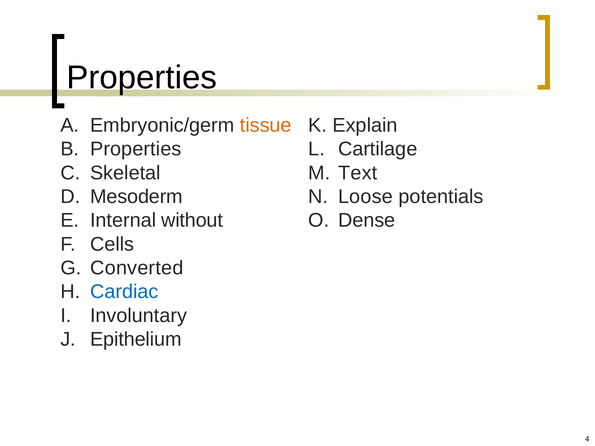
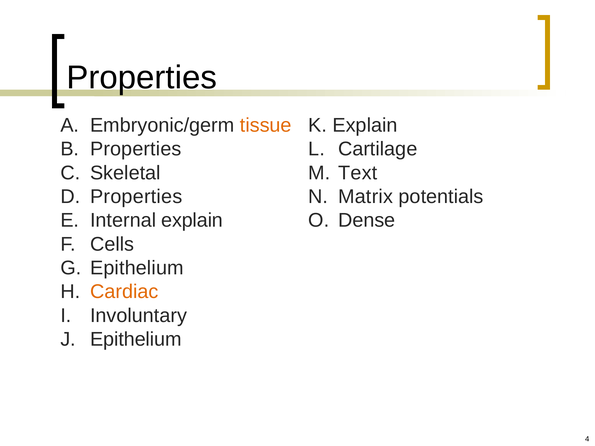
Mesoderm at (136, 197): Mesoderm -> Properties
Loose: Loose -> Matrix
Internal without: without -> explain
Converted at (137, 268): Converted -> Epithelium
Cardiac colour: blue -> orange
